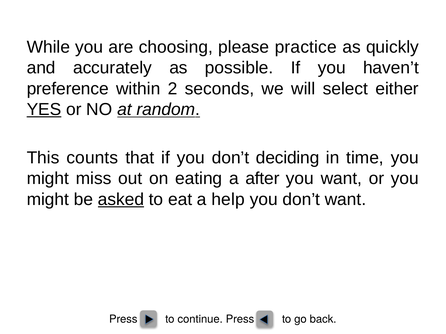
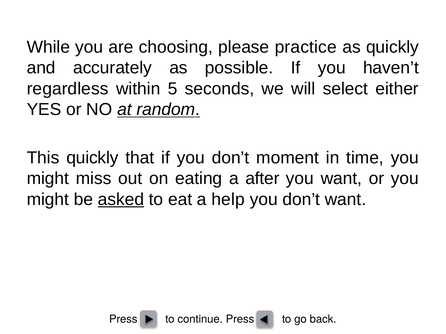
preference: preference -> regardless
2: 2 -> 5
YES underline: present -> none
This counts: counts -> quickly
deciding: deciding -> moment
